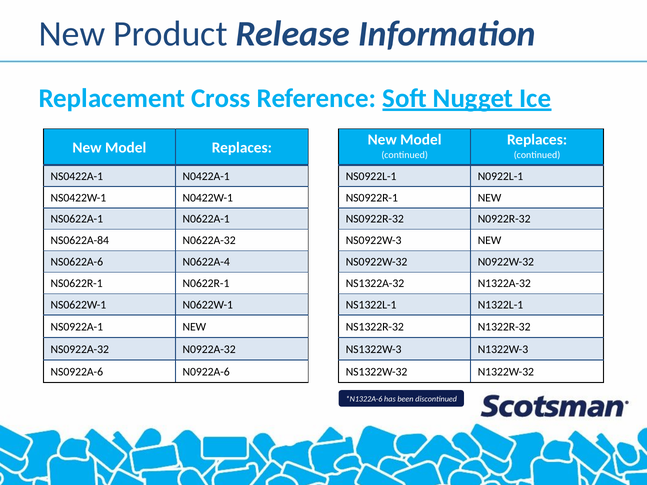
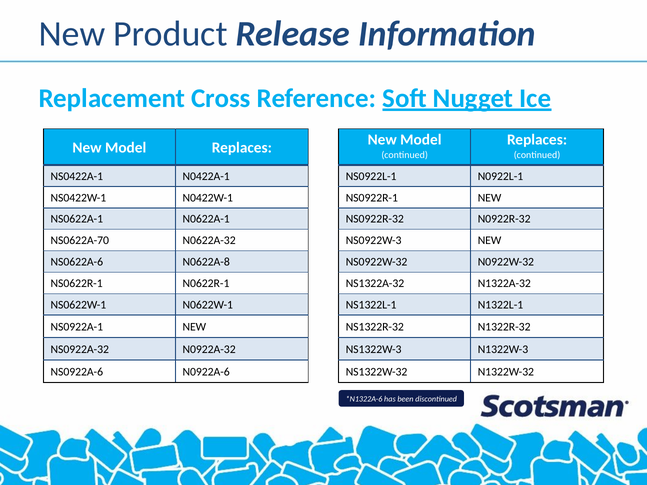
NS0622A-84: NS0622A-84 -> NS0622A-70
N0622A-4: N0622A-4 -> N0622A-8
